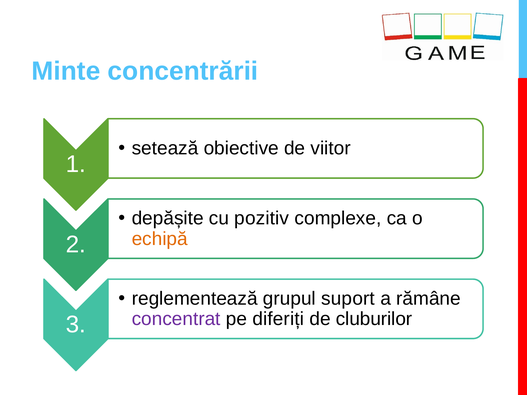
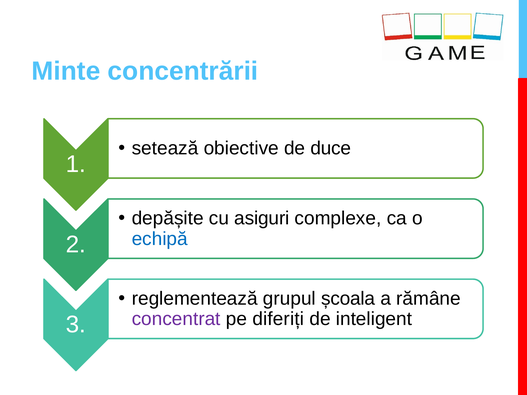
viitor: viitor -> duce
pozitiv: pozitiv -> asiguri
echipă colour: orange -> blue
suport: suport -> școala
cluburilor: cluburilor -> inteligent
